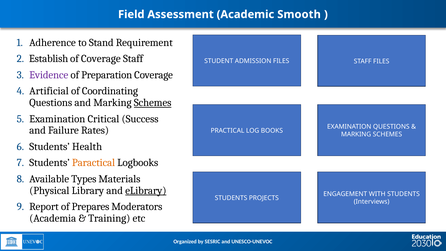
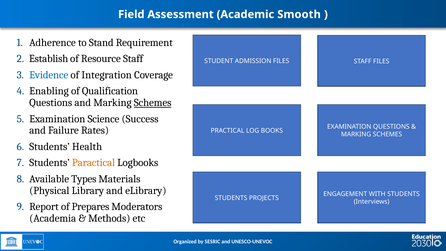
of Coverage: Coverage -> Resource
Evidence colour: purple -> blue
Preparation: Preparation -> Integration
Artificial: Artificial -> Enabling
Coordinating: Coordinating -> Qualification
Critical: Critical -> Science
eLibrary underline: present -> none
Training: Training -> Methods
